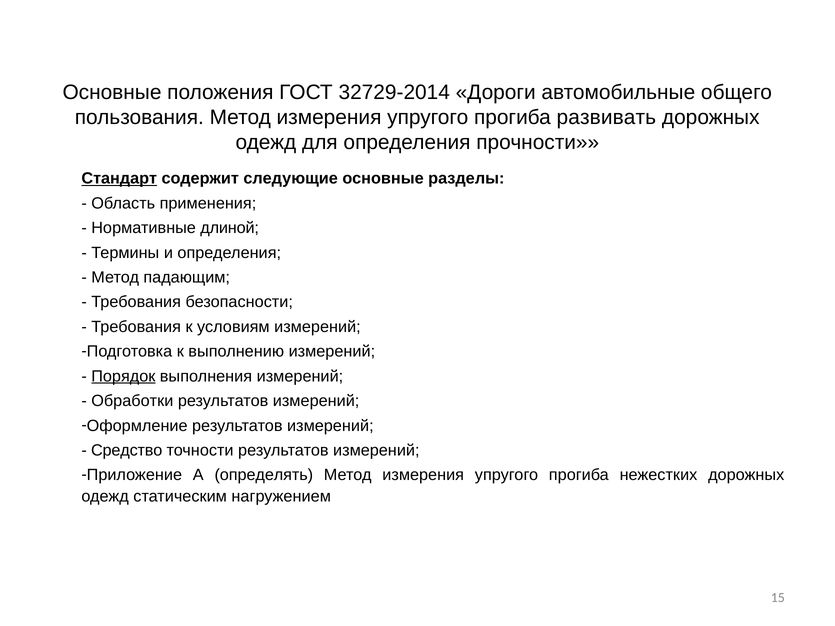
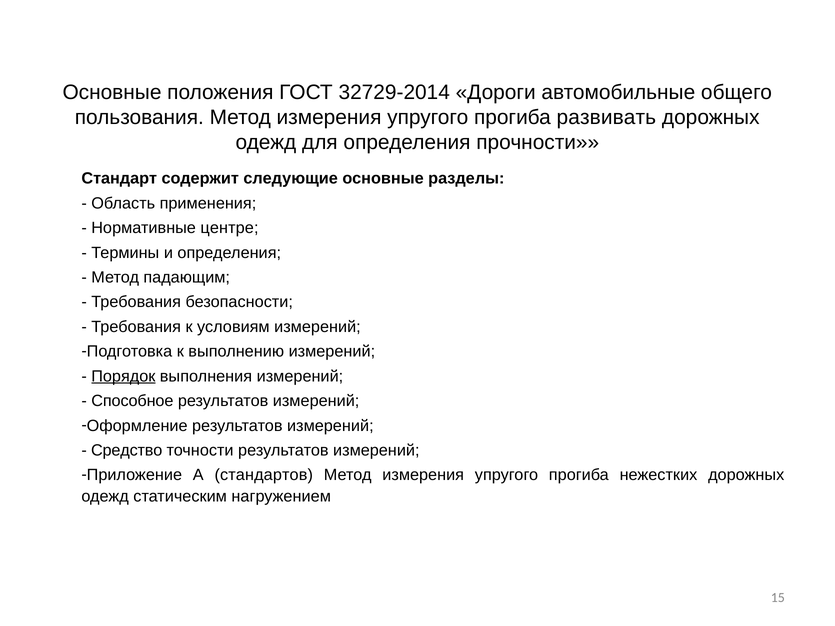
Стандарт underline: present -> none
длиной: длиной -> центре
Обработки: Обработки -> Способное
определять: определять -> стандартов
